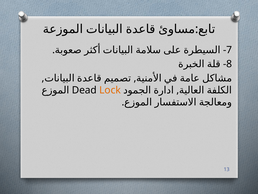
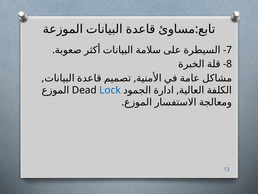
Lock colour: orange -> blue
